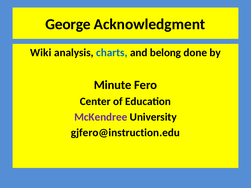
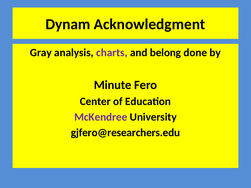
George: George -> Dynam
Wiki: Wiki -> Gray
charts colour: blue -> purple
gjfero@instruction.edu: gjfero@instruction.edu -> gjfero@researchers.edu
